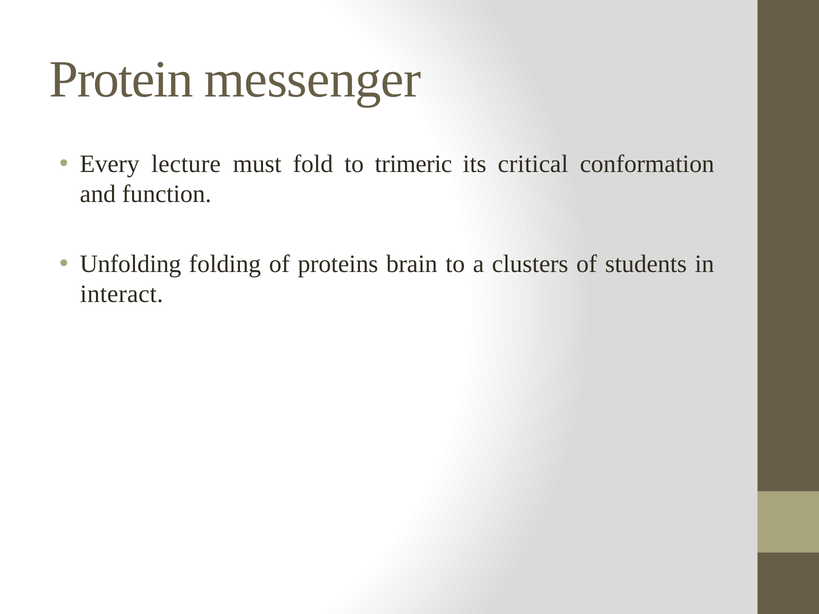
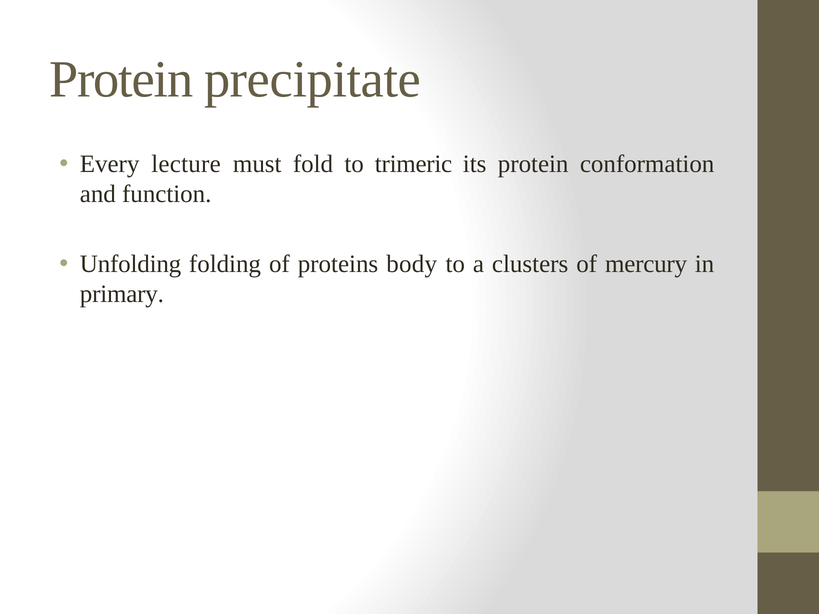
messenger: messenger -> precipitate
its critical: critical -> protein
brain: brain -> body
students: students -> mercury
interact: interact -> primary
